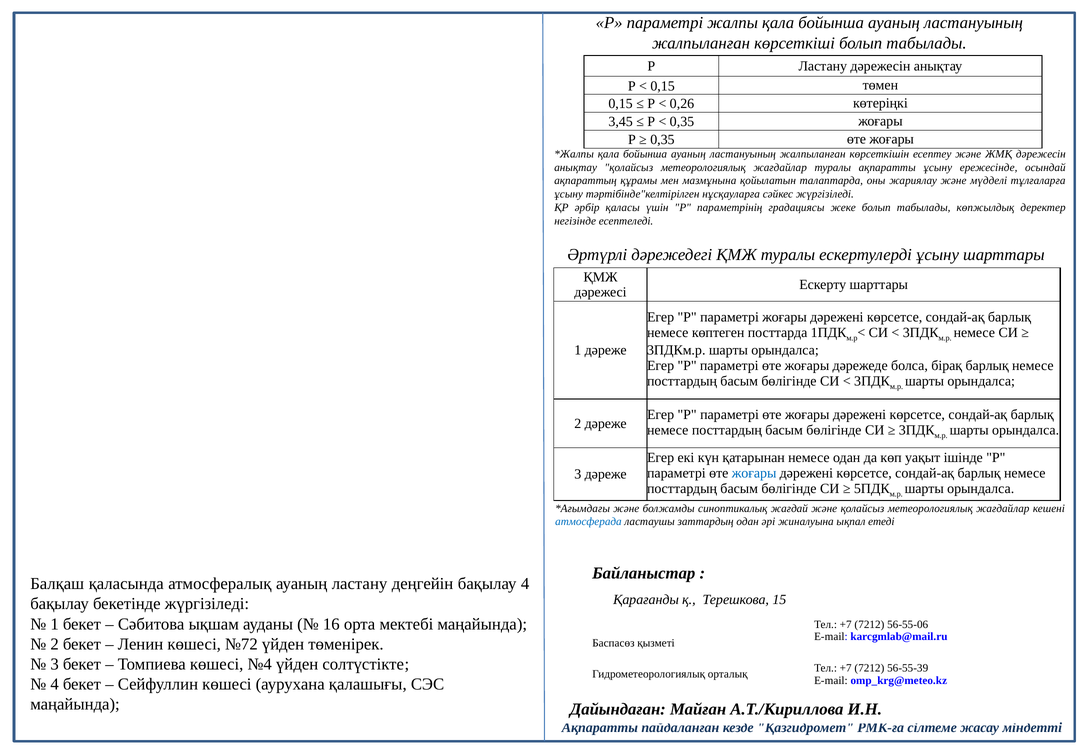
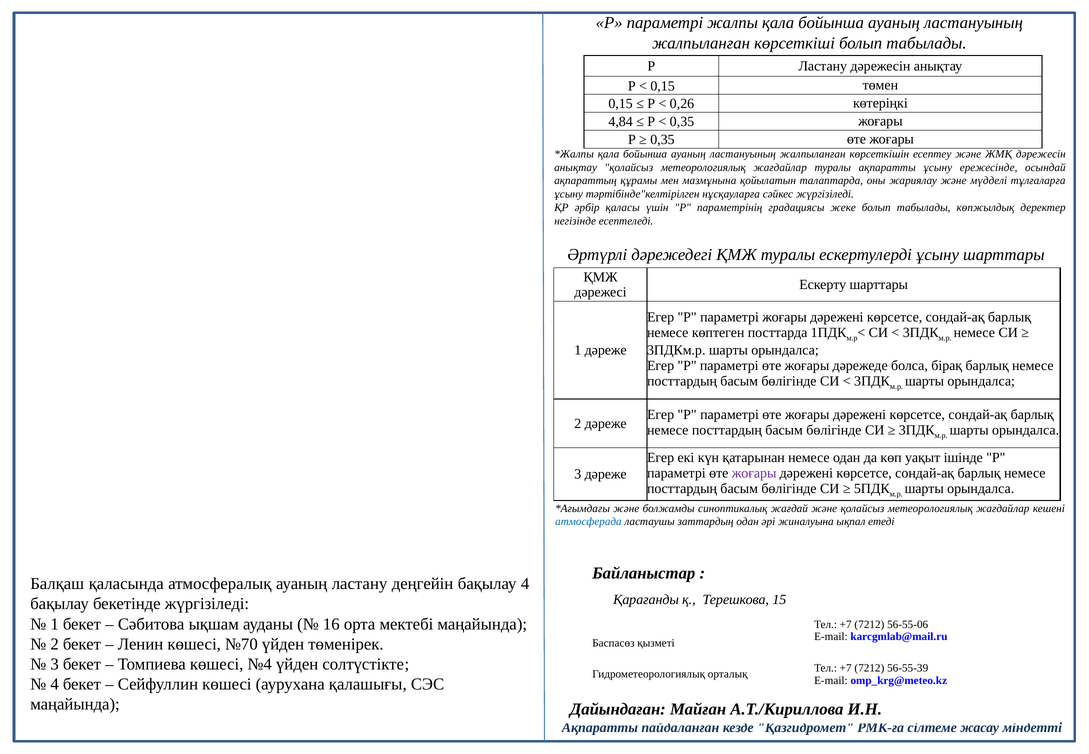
3,45: 3,45 -> 4,84
жоғары at (754, 473) colour: blue -> purple
№72: №72 -> №70
